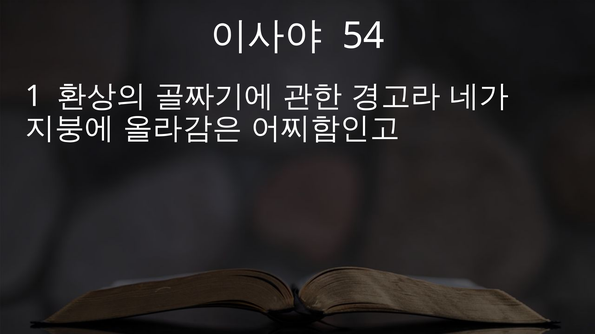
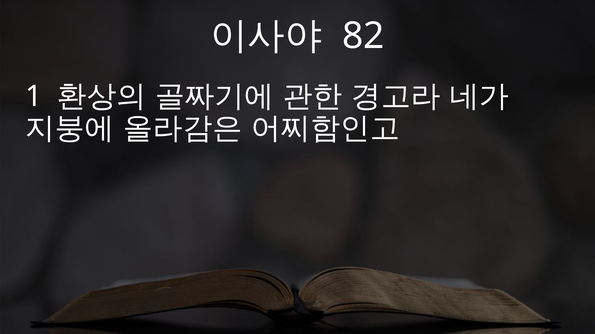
54: 54 -> 82
